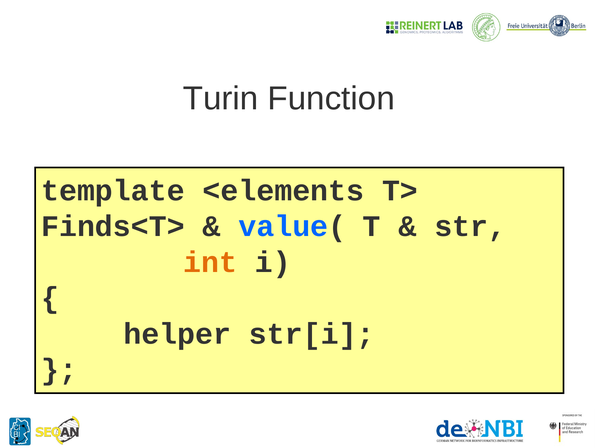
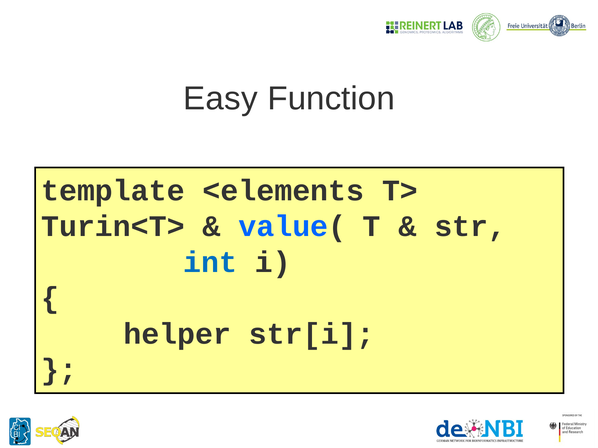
Turin: Turin -> Easy
Finds<T>: Finds<T> -> Turin<T>
int colour: orange -> blue
